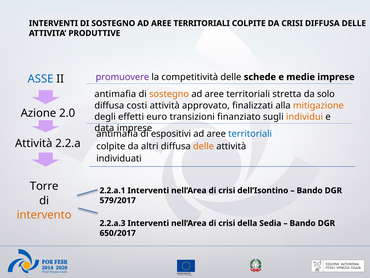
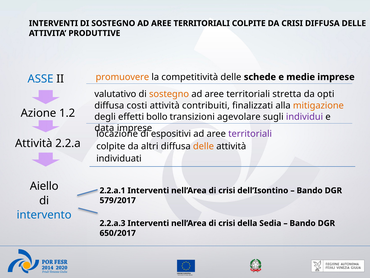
promuovere colour: purple -> orange
antimafia at (115, 94): antimafia -> valutativo
solo: solo -> opti
approvato: approvato -> contribuiti
2.0: 2.0 -> 1.2
euro: euro -> bollo
finanziato: finanziato -> agevolare
individui colour: orange -> purple
antimafia at (117, 134): antimafia -> locazione
territoriali at (250, 134) colour: blue -> purple
Torre: Torre -> Aiello
intervento colour: orange -> blue
